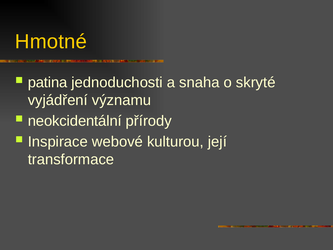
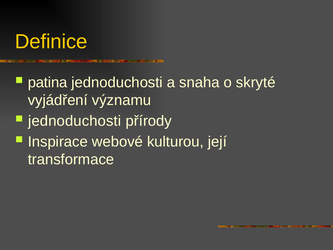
Hmotné: Hmotné -> Definice
neokcidentální at (75, 121): neokcidentální -> jednoduchosti
